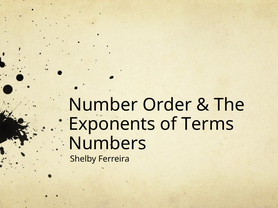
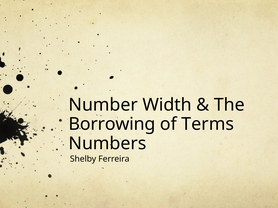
Order: Order -> Width
Exponents: Exponents -> Borrowing
